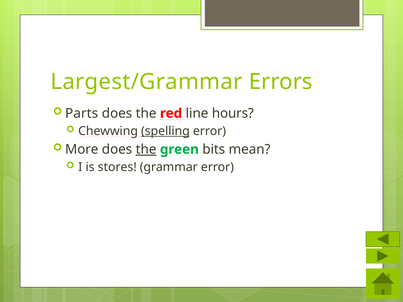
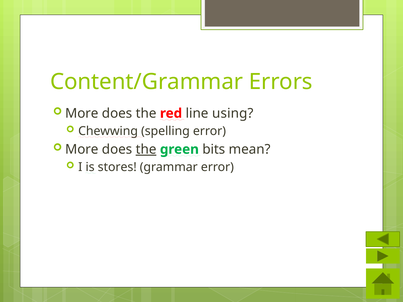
Largest/Grammar: Largest/Grammar -> Content/Grammar
Parts at (82, 113): Parts -> More
hours: hours -> using
spelling underline: present -> none
